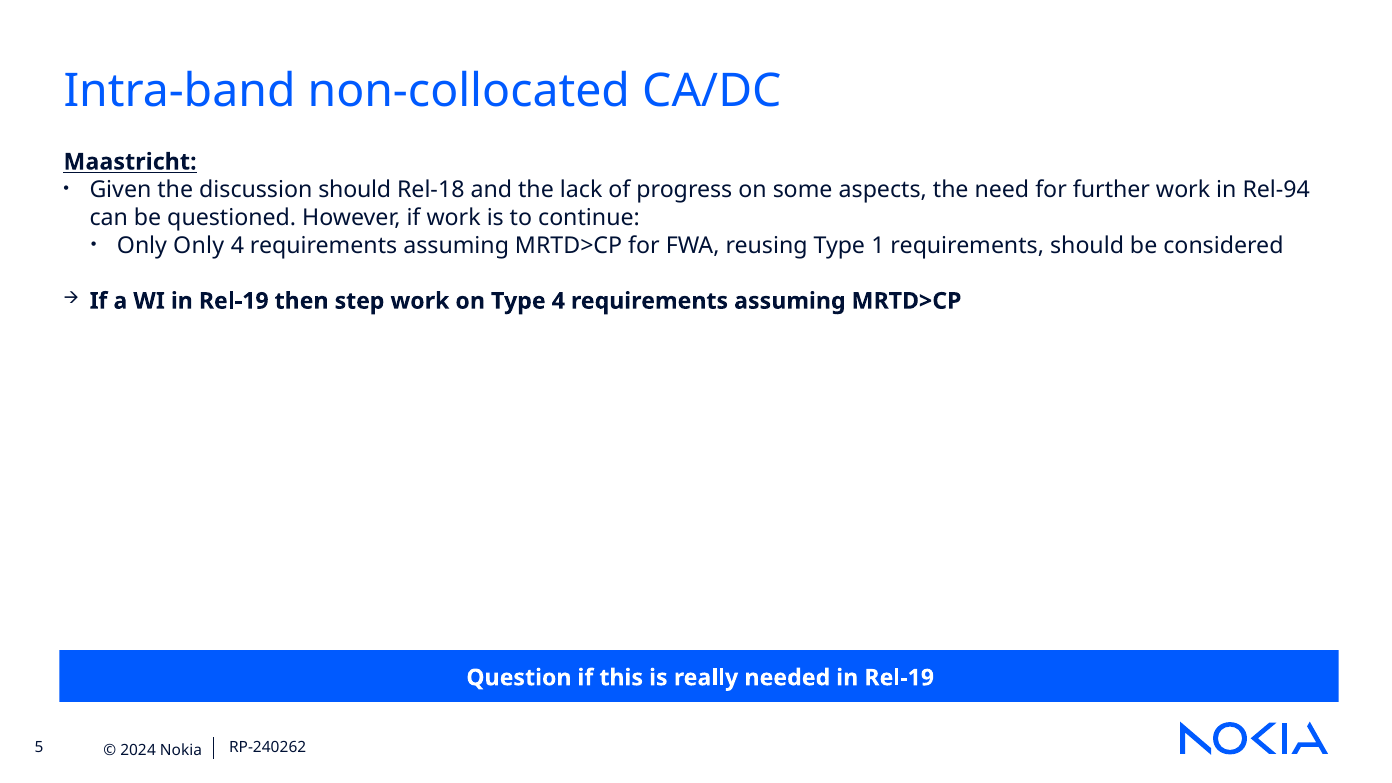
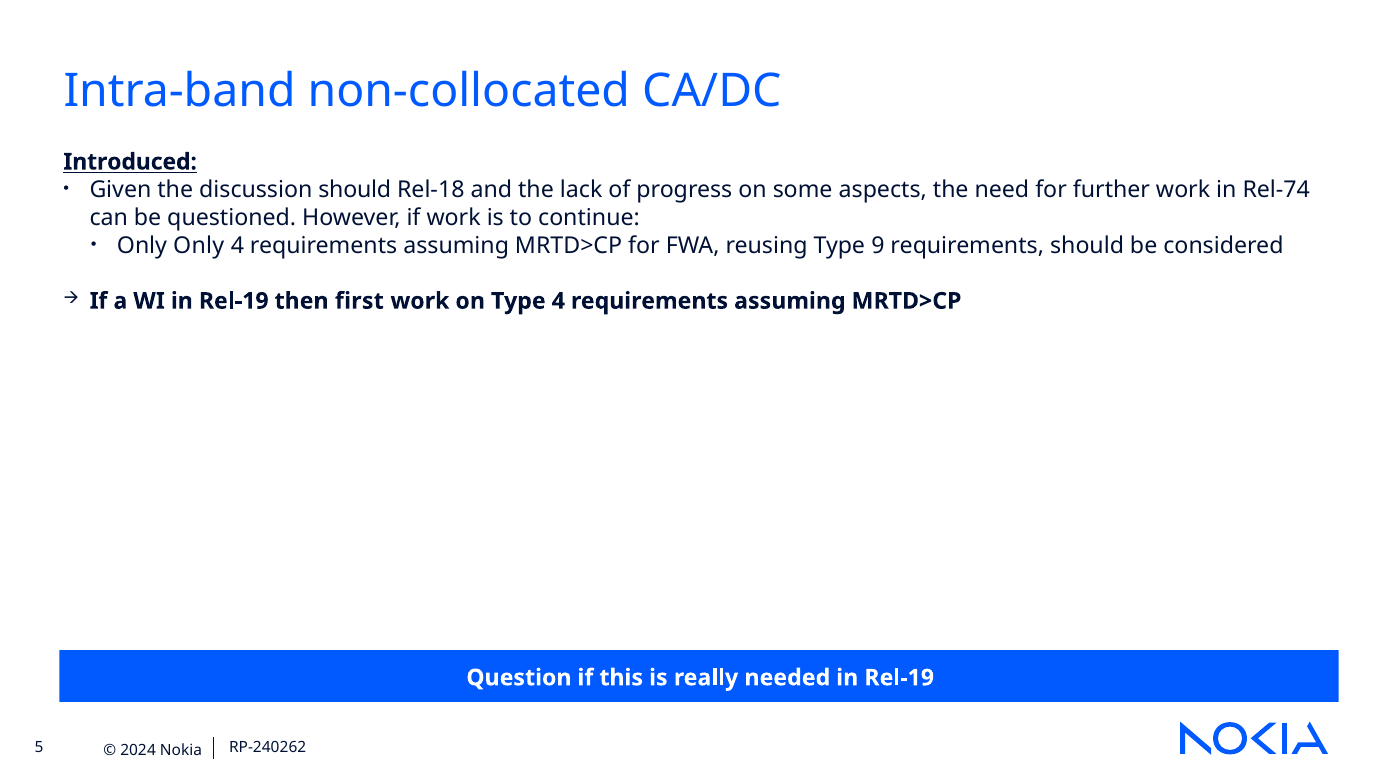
Maastricht: Maastricht -> Introduced
Rel-94: Rel-94 -> Rel-74
1: 1 -> 9
step: step -> first
